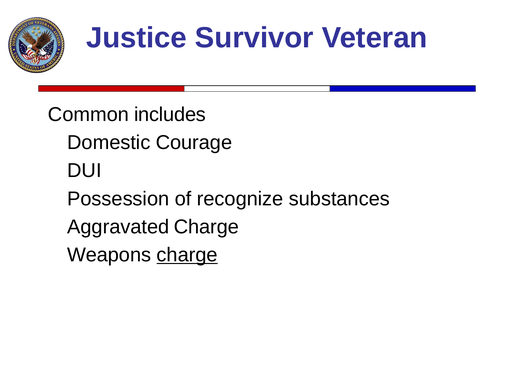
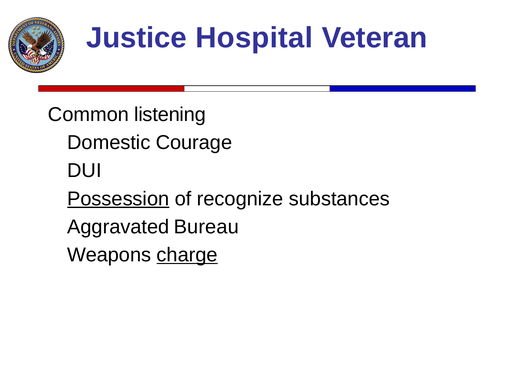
Survivor: Survivor -> Hospital
includes: includes -> listening
Possession underline: none -> present
Aggravated Charge: Charge -> Bureau
